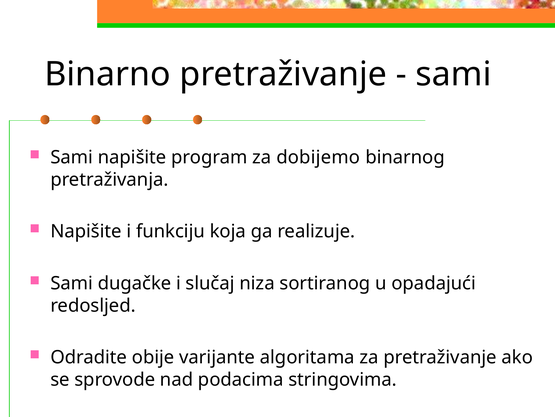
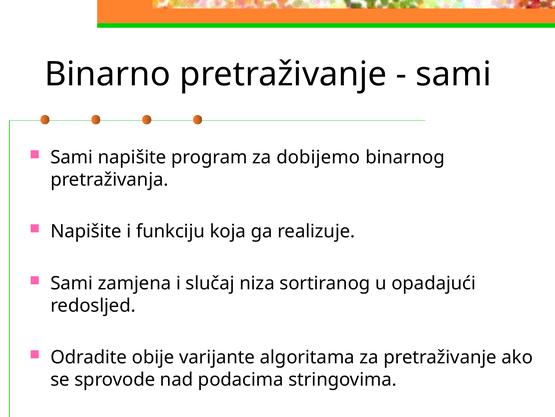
dugačke: dugačke -> zamjena
